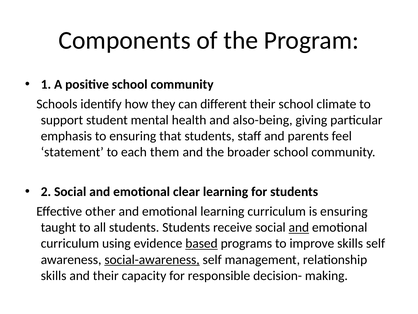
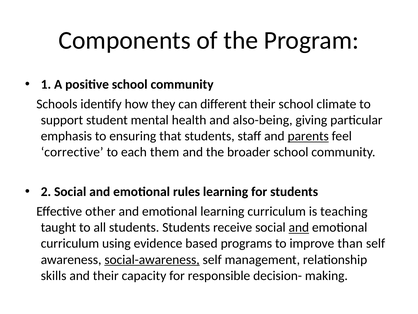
parents underline: none -> present
statement: statement -> corrective
clear: clear -> rules
is ensuring: ensuring -> teaching
based underline: present -> none
improve skills: skills -> than
